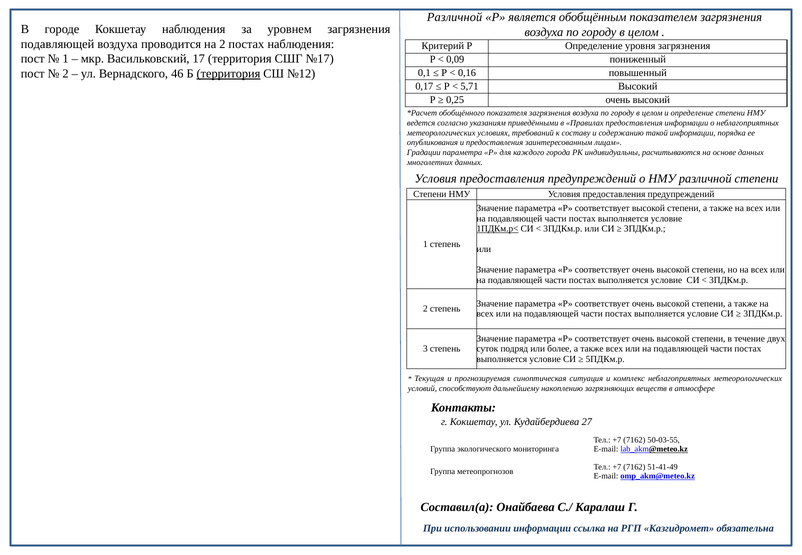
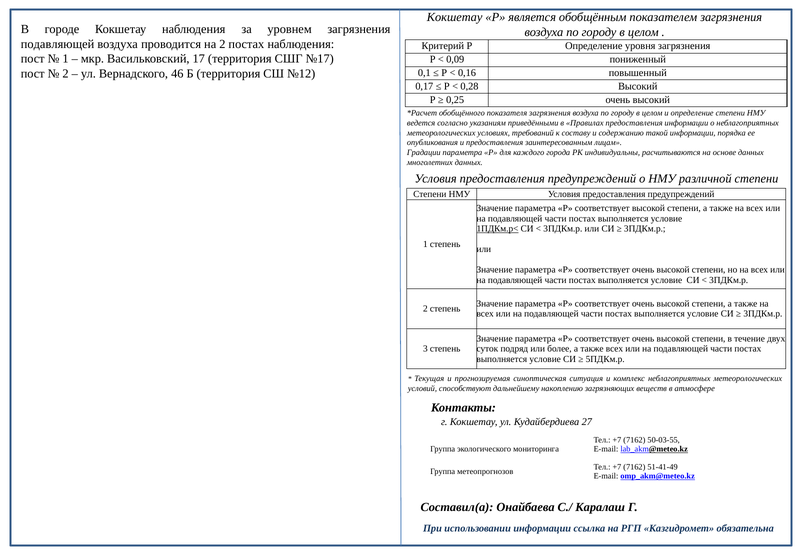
Различной at (455, 17): Различной -> Кокшетау
территория at (228, 74) underline: present -> none
5,71: 5,71 -> 0,28
